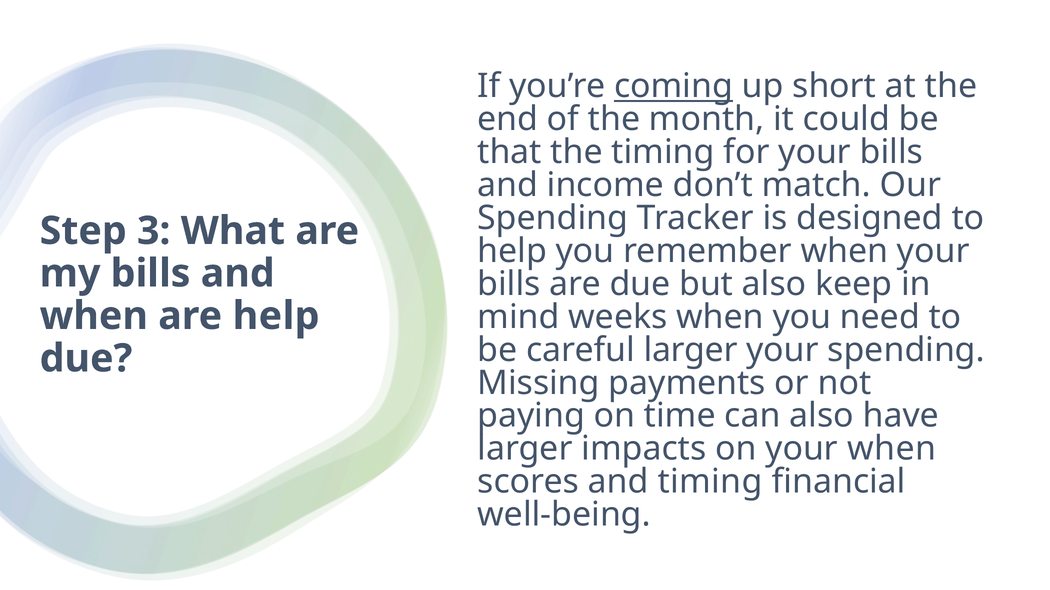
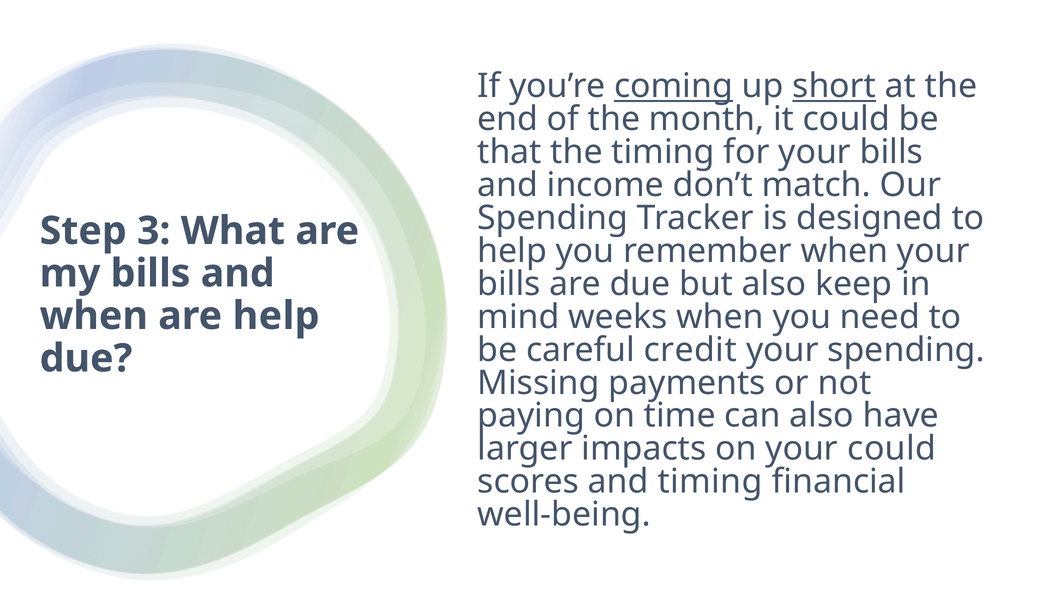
short underline: none -> present
careful larger: larger -> credit
your when: when -> could
